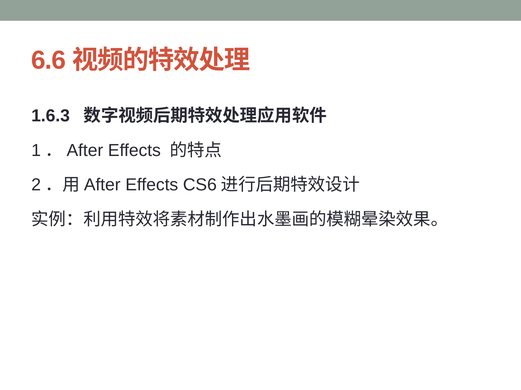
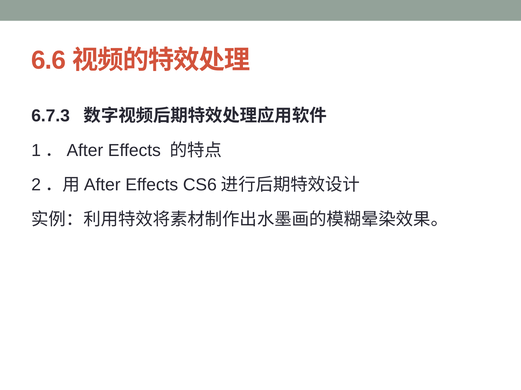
1.6.3: 1.6.3 -> 6.7.3
